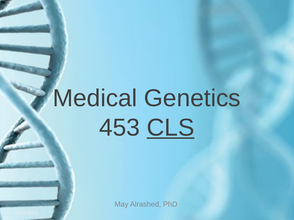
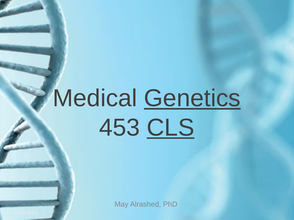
Genetics underline: none -> present
